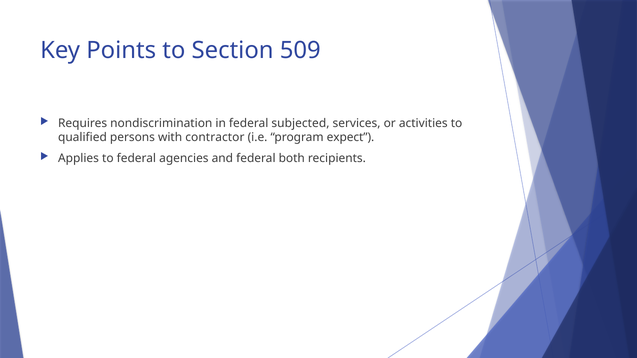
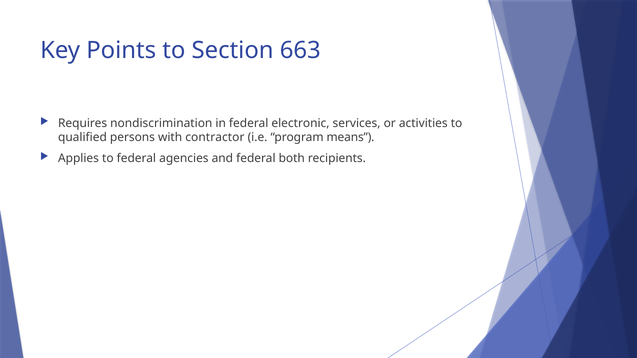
509: 509 -> 663
subjected: subjected -> electronic
expect: expect -> means
